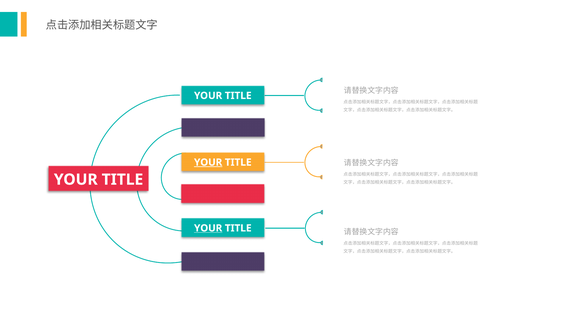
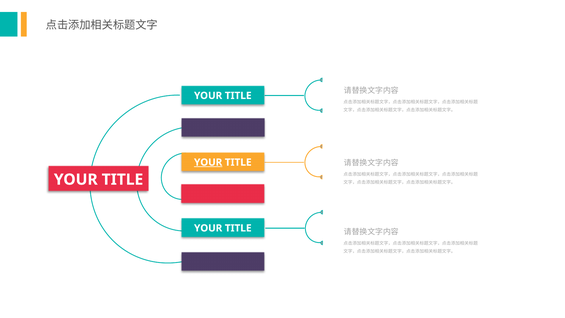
YOUR at (208, 228) underline: present -> none
